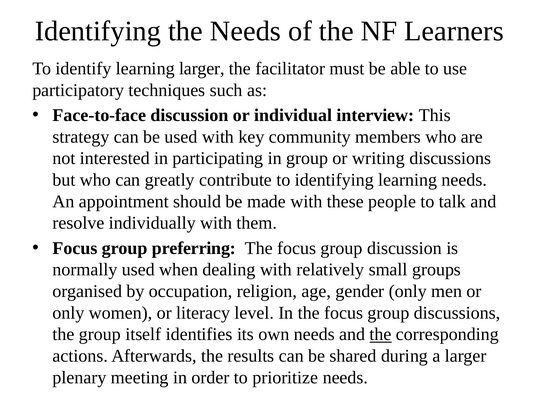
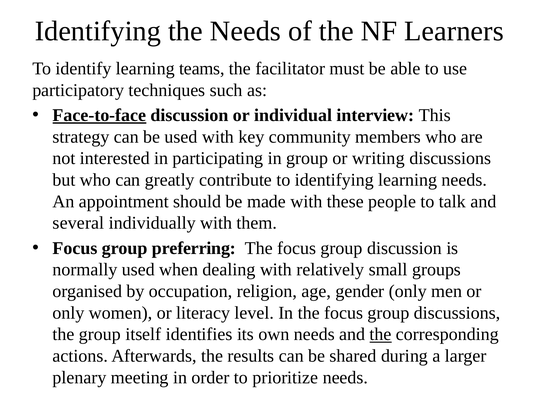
learning larger: larger -> teams
Face-to-face underline: none -> present
resolve: resolve -> several
